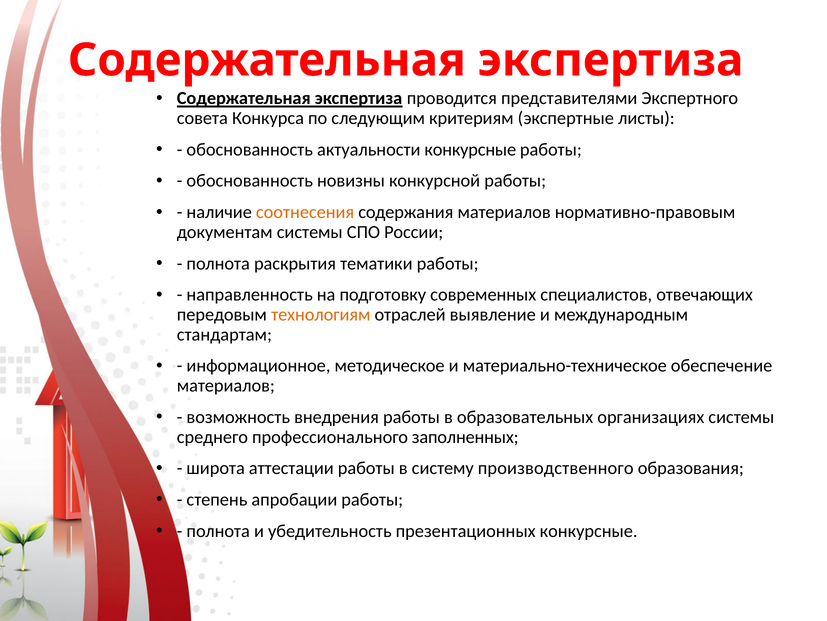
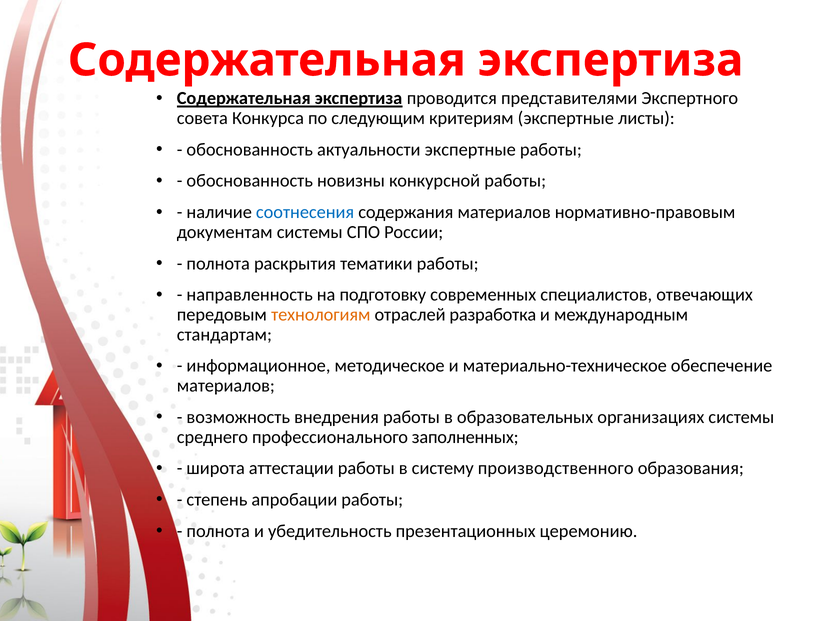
актуальности конкурсные: конкурсные -> экспертные
соотнесения colour: orange -> blue
выявление: выявление -> разработка
презентационных конкурсные: конкурсные -> церемонию
